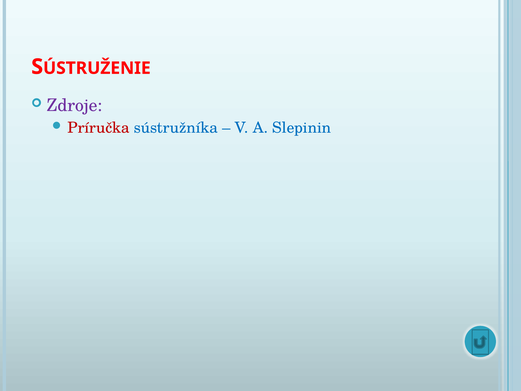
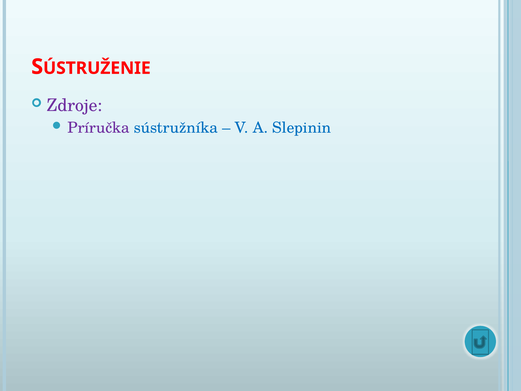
Príručka colour: red -> purple
